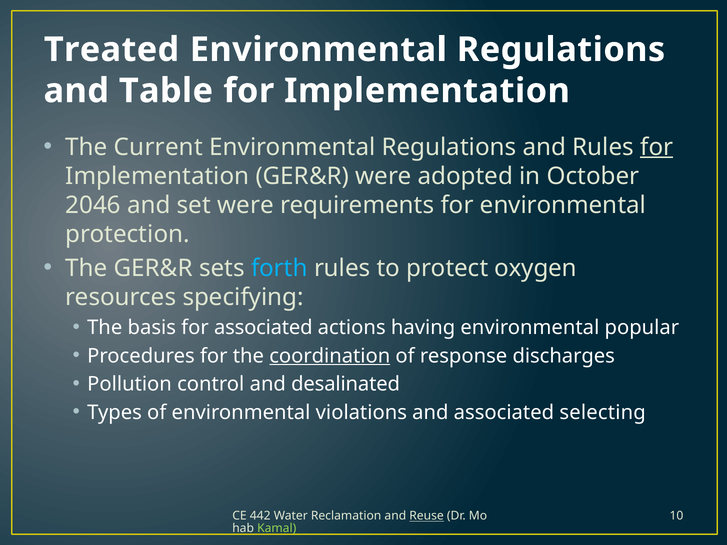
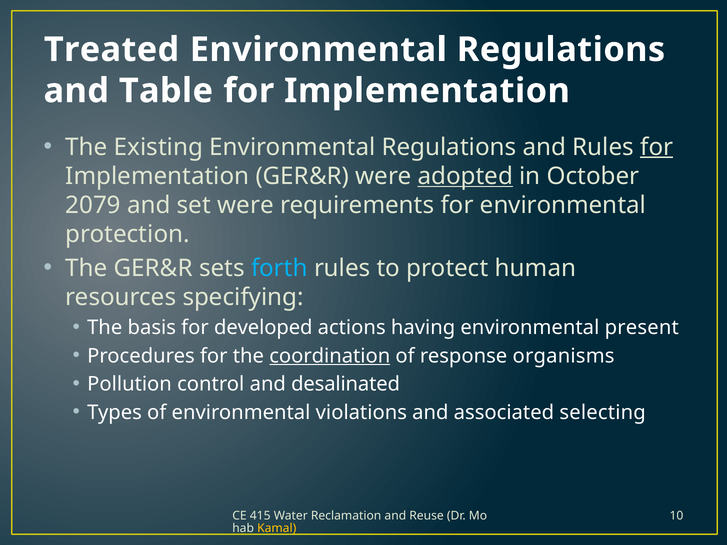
Current: Current -> Existing
adopted underline: none -> present
2046: 2046 -> 2079
oxygen: oxygen -> human
for associated: associated -> developed
popular: popular -> present
discharges: discharges -> organisms
442: 442 -> 415
Reuse underline: present -> none
Kamal colour: light green -> yellow
